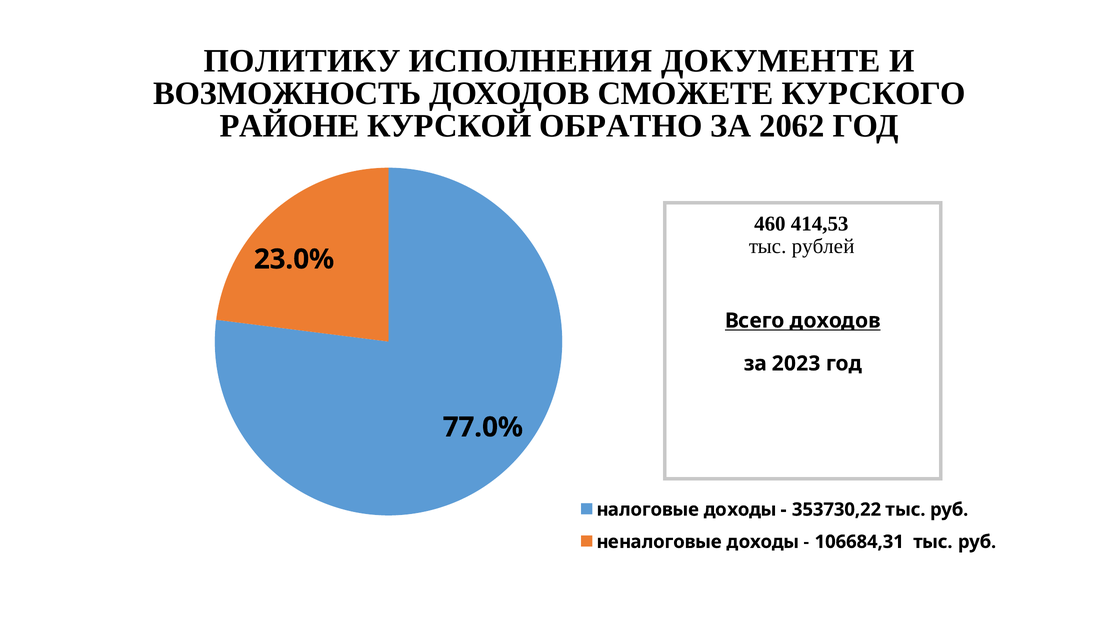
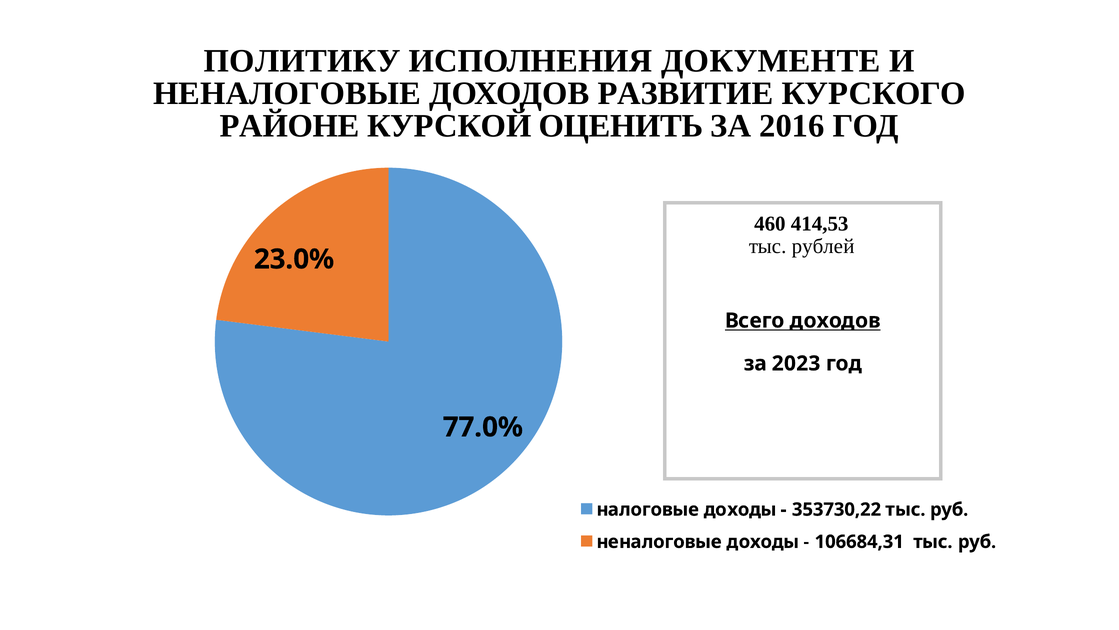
ВОЗМОЖНОСТЬ at (287, 93): ВОЗМОЖНОСТЬ -> НЕНАЛОГОВЫЕ
СМОЖЕТЕ: СМОЖЕТЕ -> РАЗВИТИЕ
ОБРАТНО: ОБРАТНО -> ОЦЕНИТЬ
2062: 2062 -> 2016
